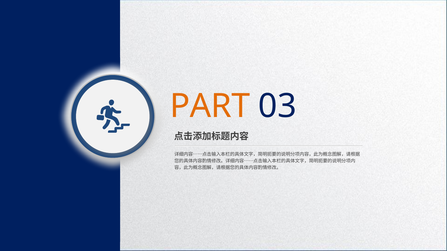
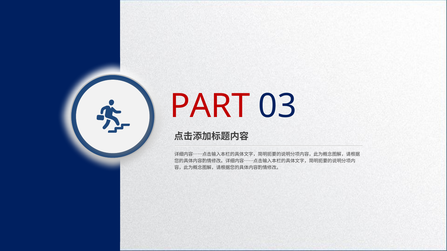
PART colour: orange -> red
